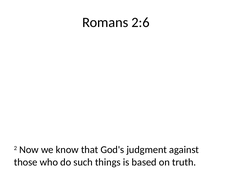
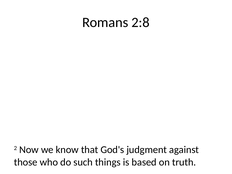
2:6: 2:6 -> 2:8
